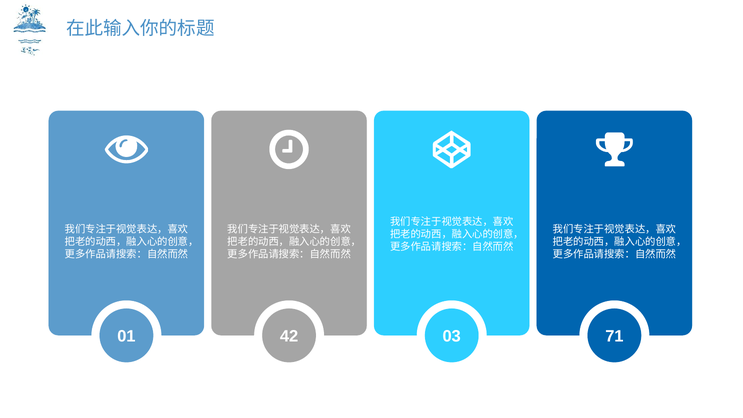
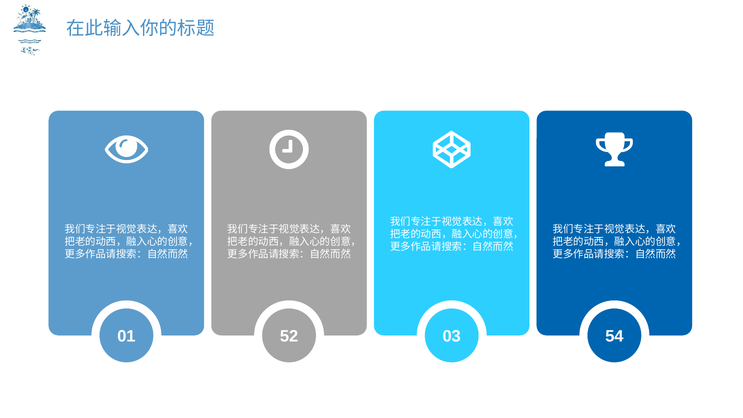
42: 42 -> 52
71: 71 -> 54
